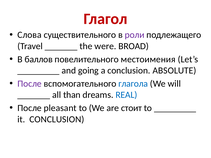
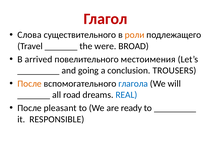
роли colour: purple -> orange
баллов: баллов -> arrived
ABSOLUTE: ABSOLUTE -> TROUSERS
После at (30, 84) colour: purple -> orange
than: than -> road
стоит: стоит -> ready
it CONCLUSION: CONCLUSION -> RESPONSIBLE
